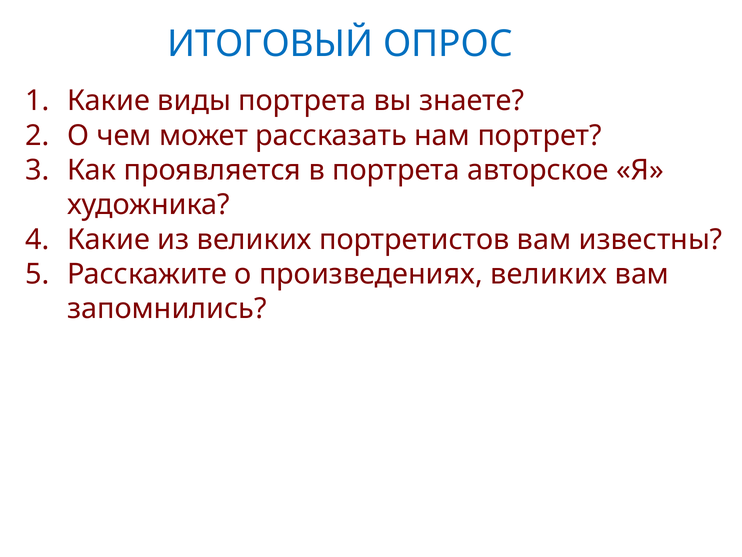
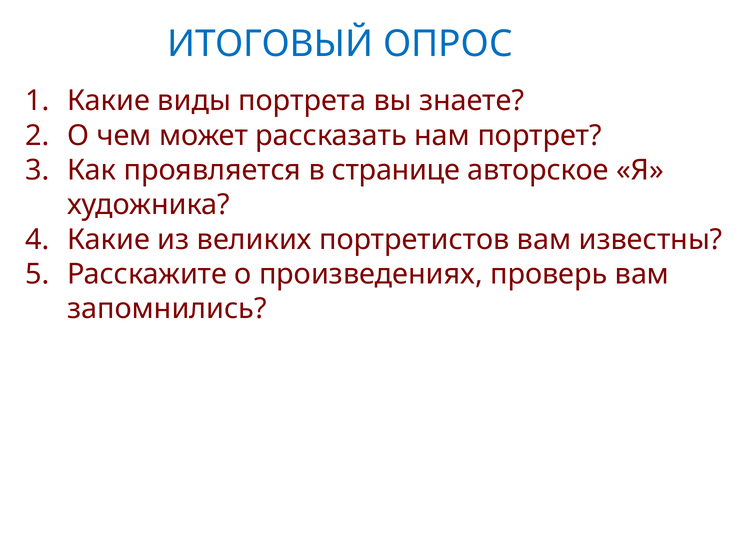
в портрета: портрета -> странице
произведениях великих: великих -> проверь
